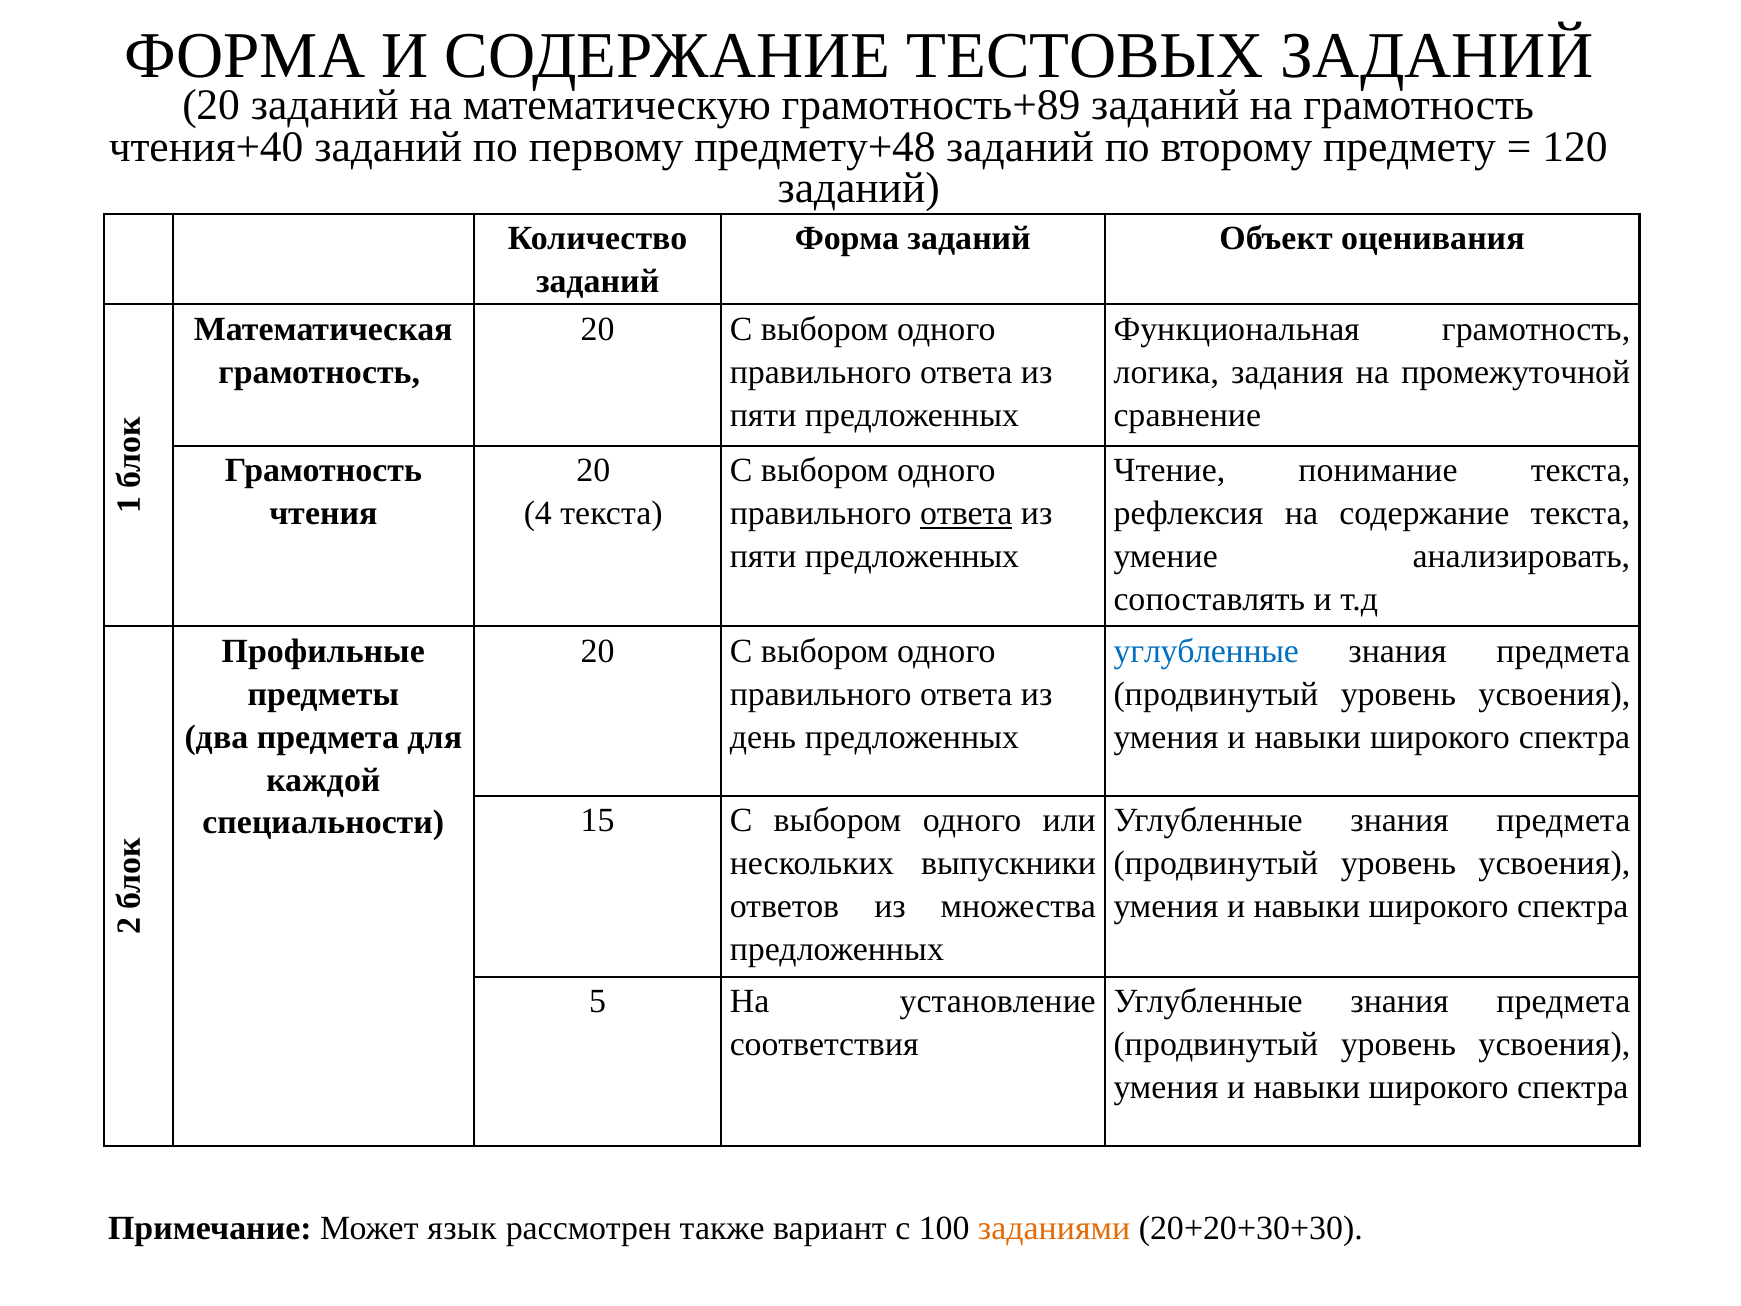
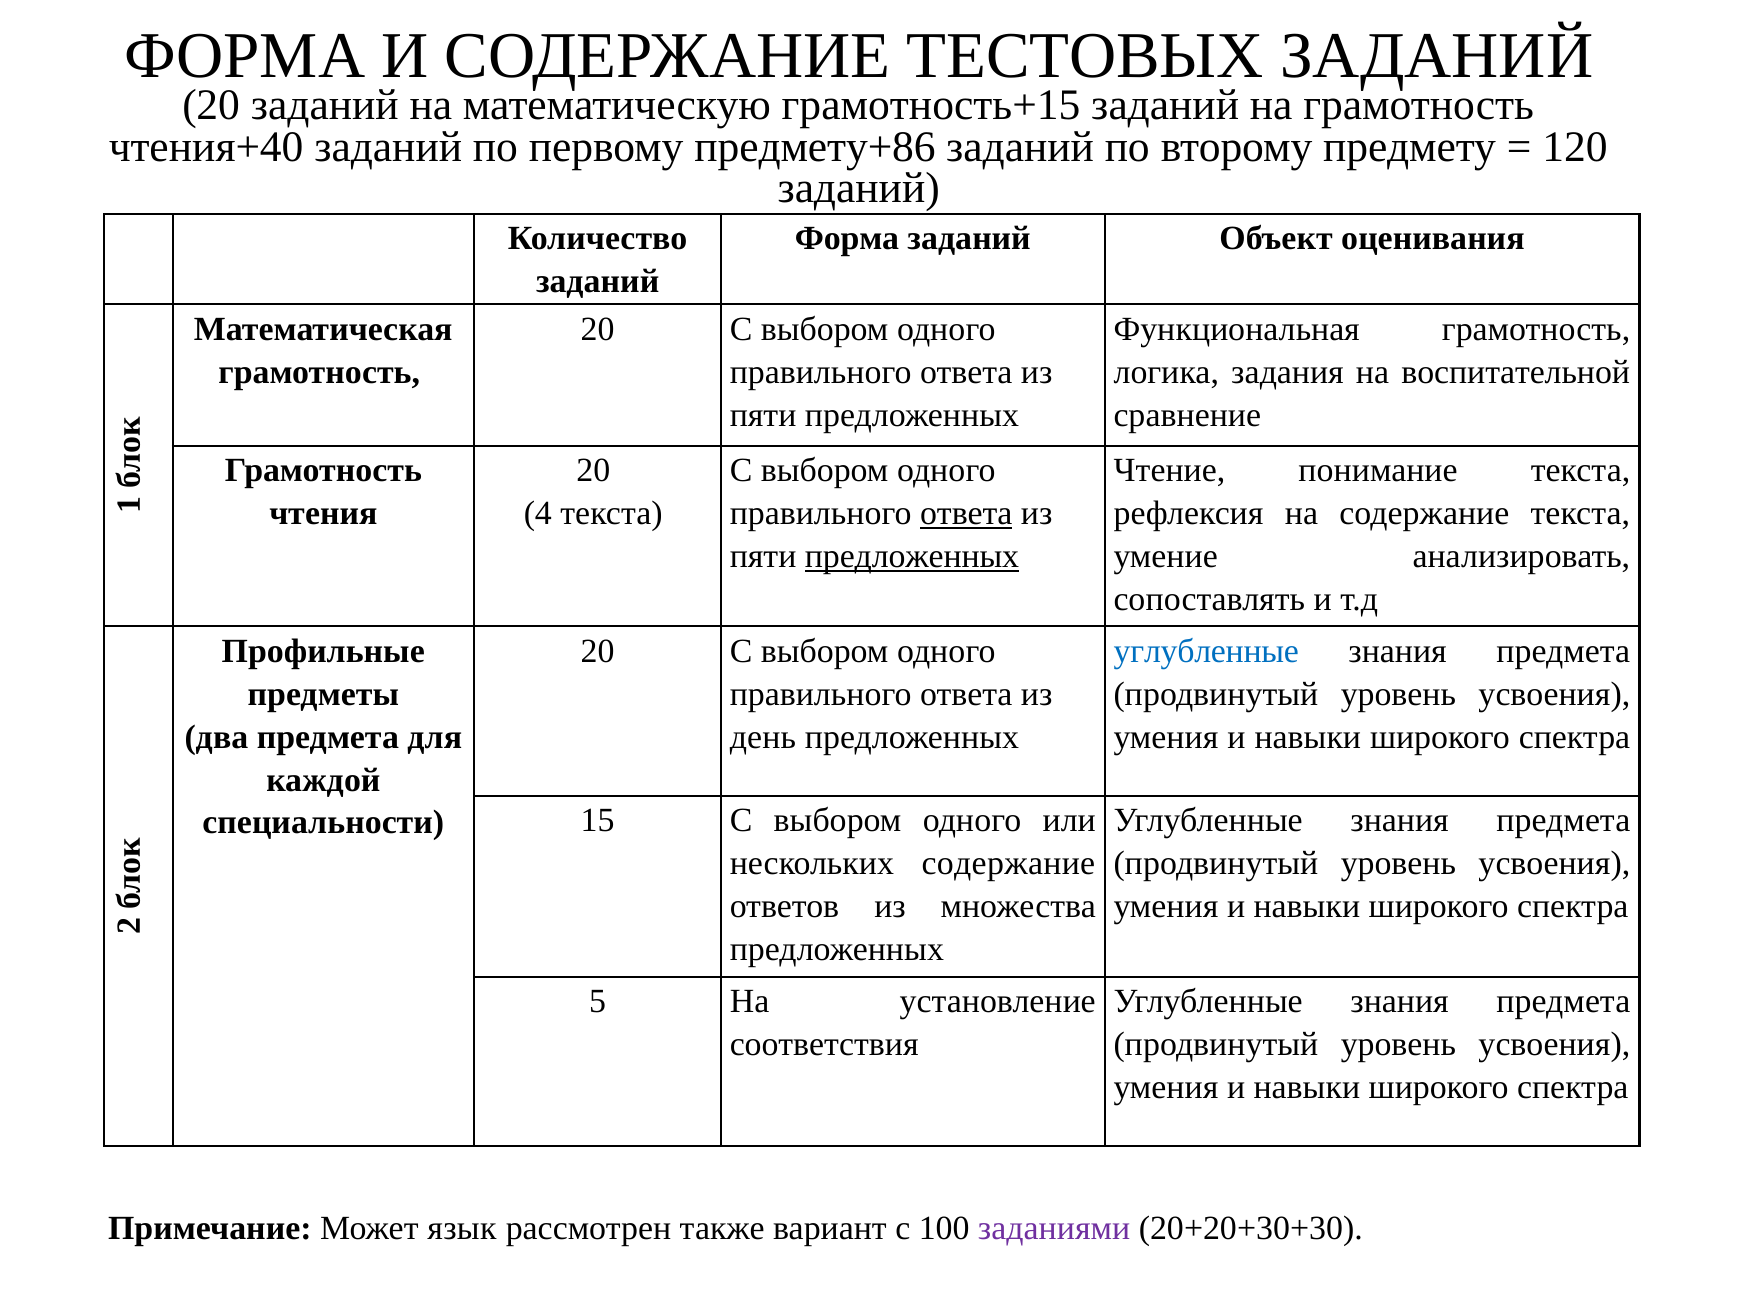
грамотность+89: грамотность+89 -> грамотность+15
предмету+48: предмету+48 -> предмету+86
промежуточной: промежуточной -> воспитательной
предложенных at (912, 556) underline: none -> present
нескольких выпускники: выпускники -> содержание
заданиями colour: orange -> purple
